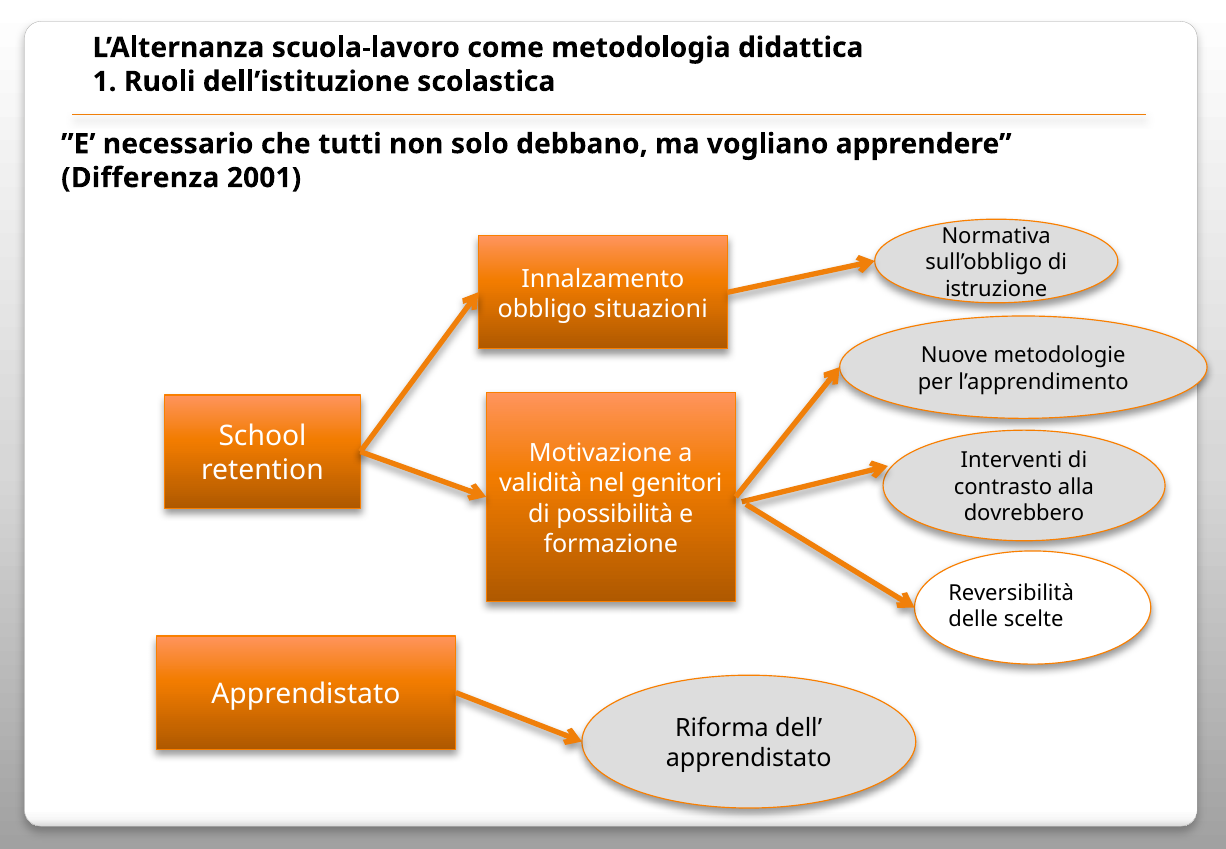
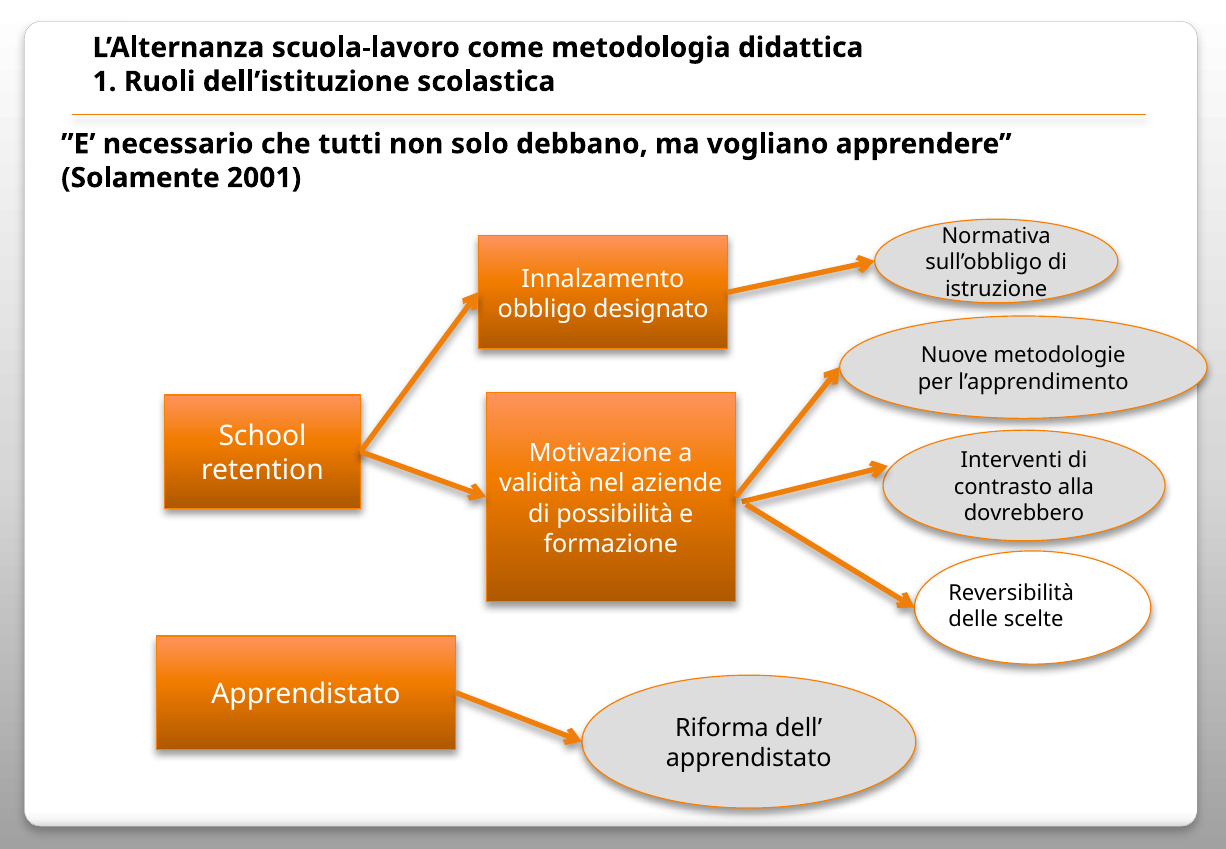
Differenza: Differenza -> Solamente
situazioni: situazioni -> designato
genitori: genitori -> aziende
